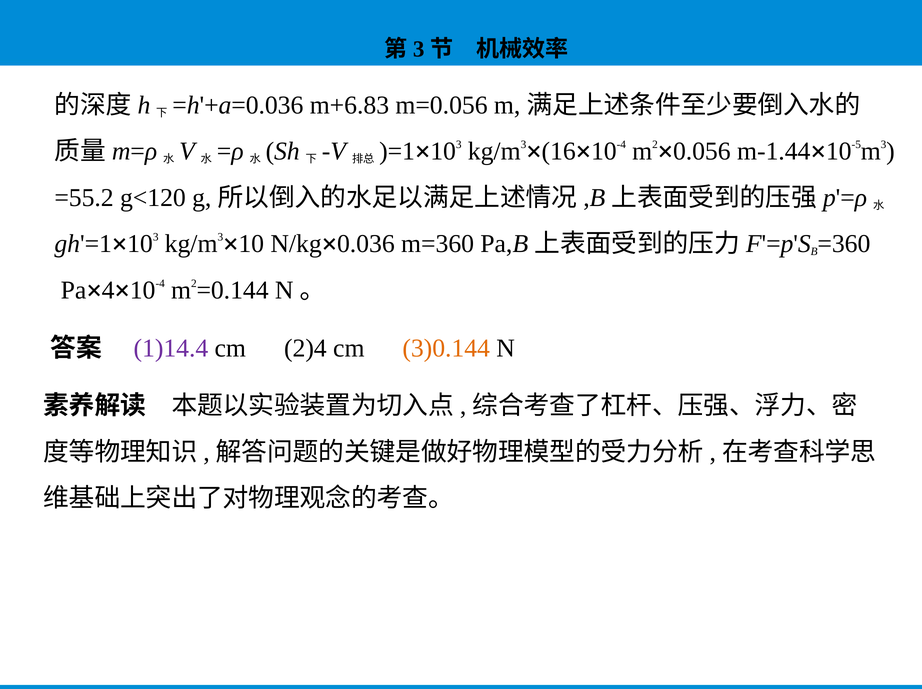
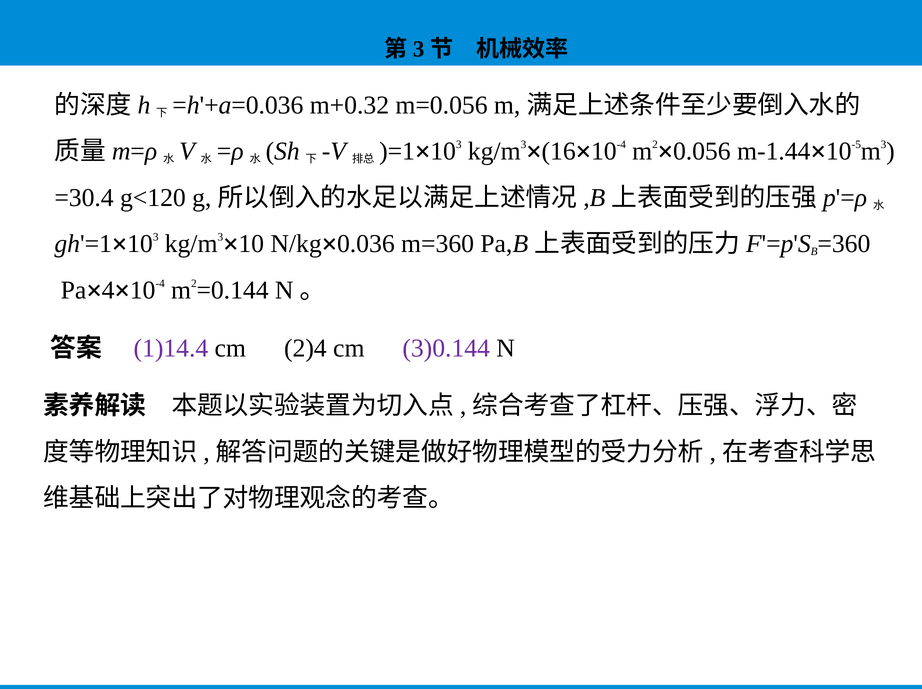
m+6.83: m+6.83 -> m+0.32
=55.2: =55.2 -> =30.4
3)0.144 colour: orange -> purple
